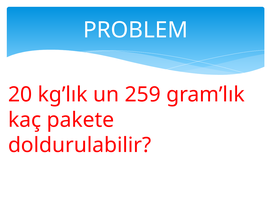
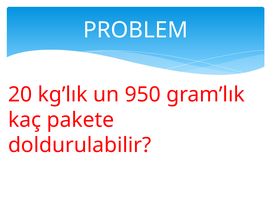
259: 259 -> 950
